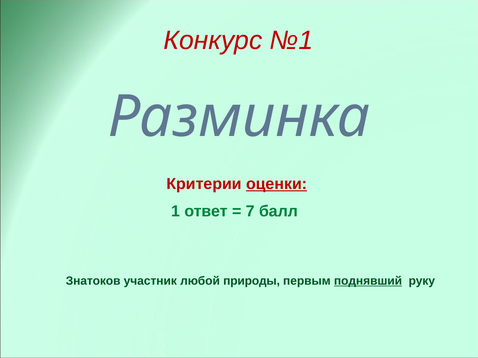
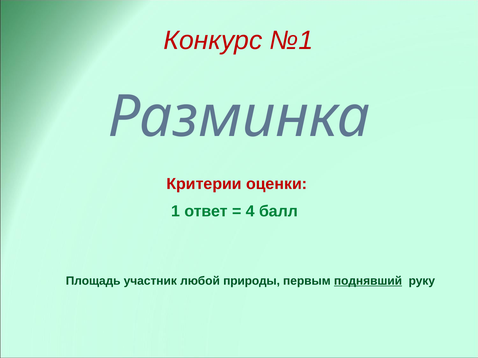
оценки underline: present -> none
7: 7 -> 4
Знатоков: Знатоков -> Площадь
